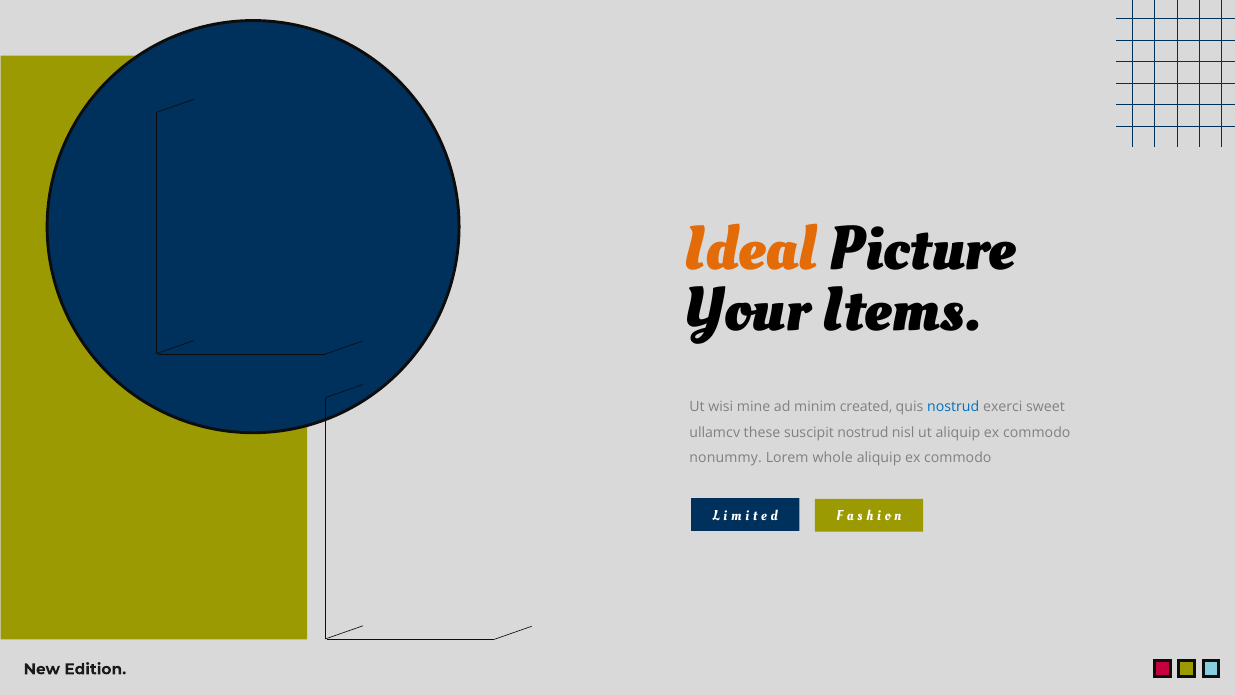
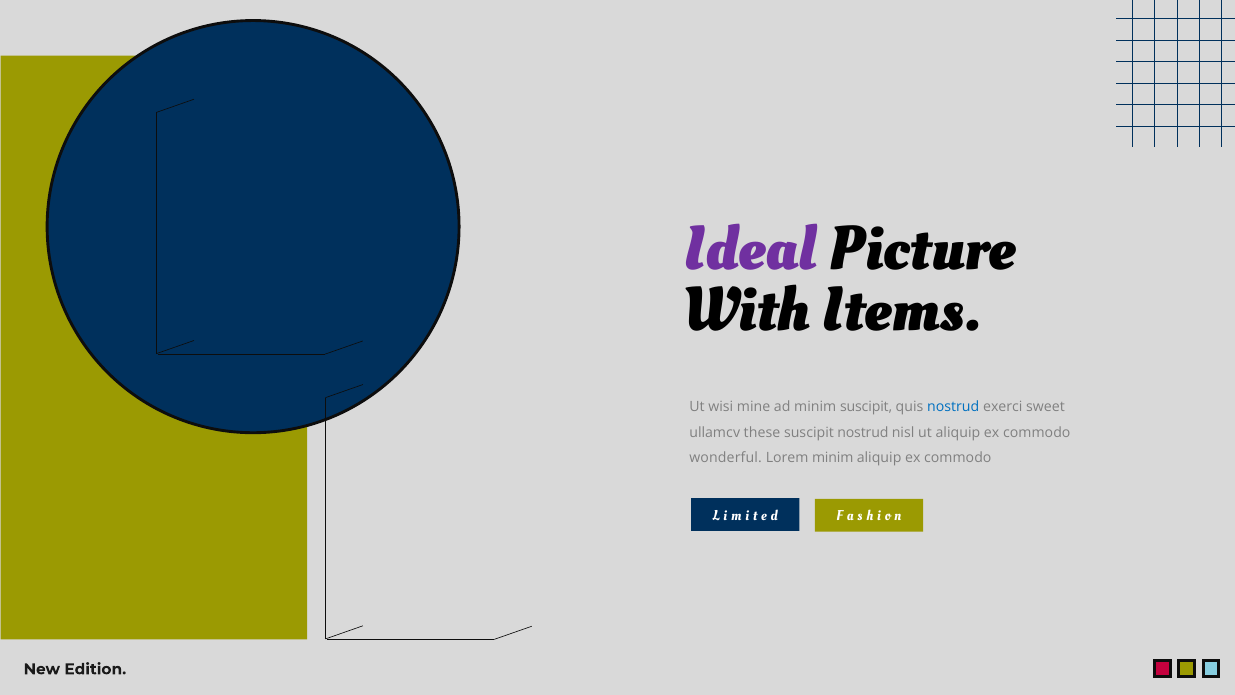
Ideal colour: orange -> purple
Your: Your -> With
minim created: created -> suscipit
nonummy: nonummy -> wonderful
Lorem whole: whole -> minim
